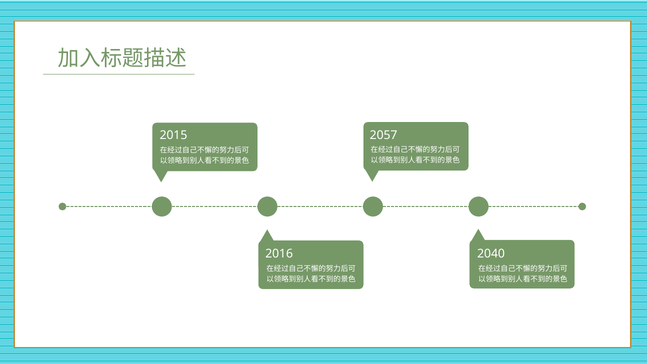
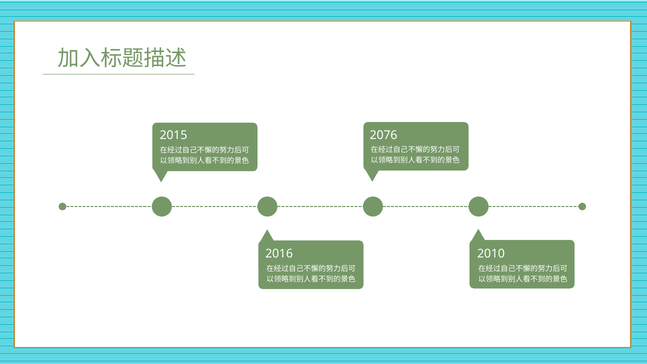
2057: 2057 -> 2076
2040: 2040 -> 2010
